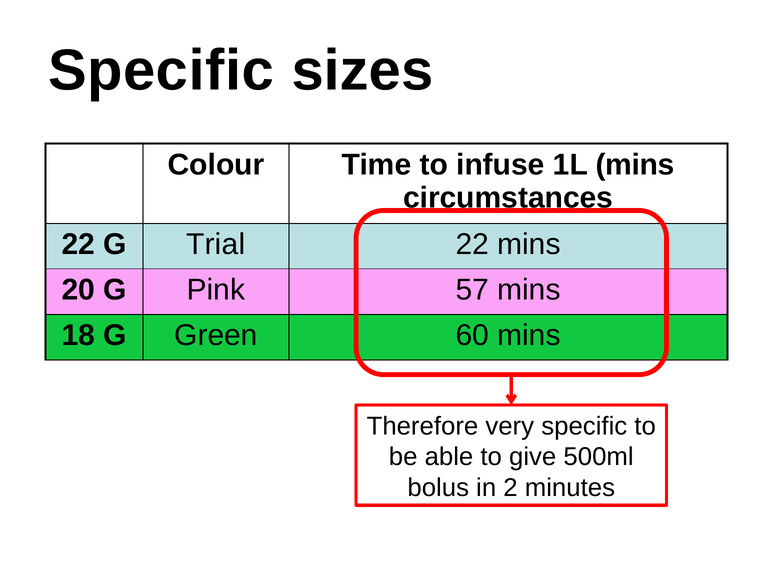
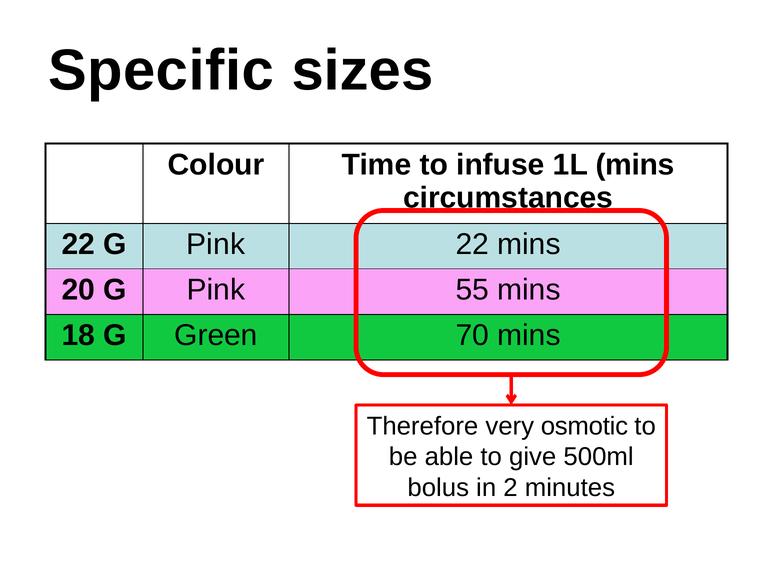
22 G Trial: Trial -> Pink
57: 57 -> 55
60: 60 -> 70
very specific: specific -> osmotic
